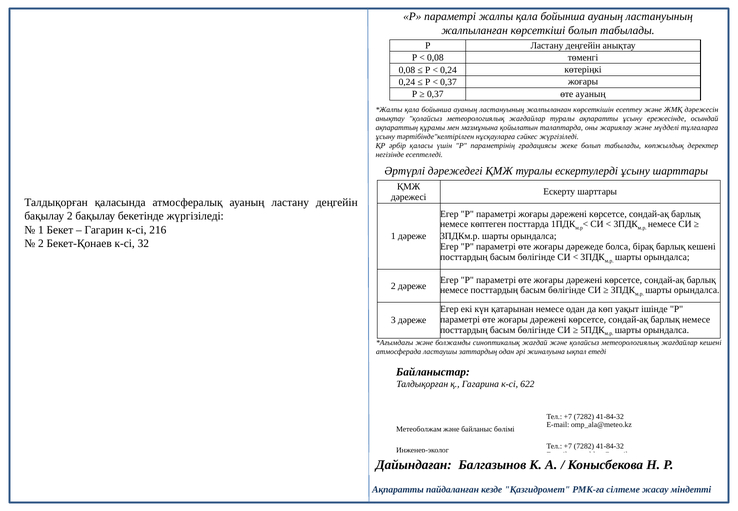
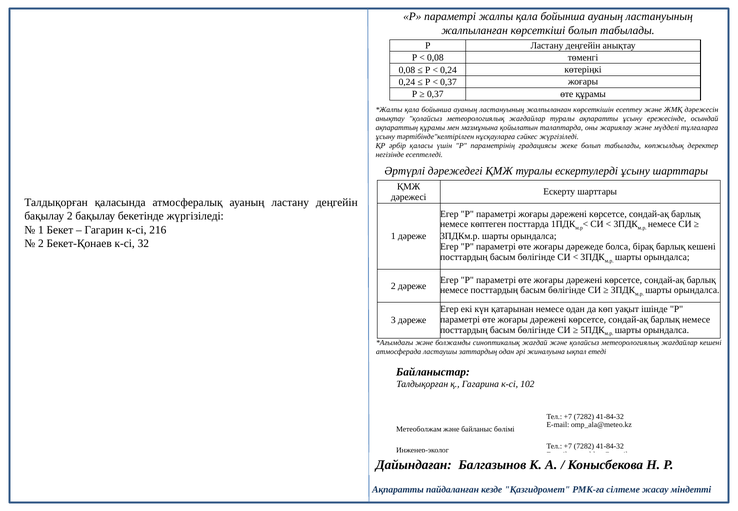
өте ауаның: ауаның -> құрамы
622: 622 -> 102
